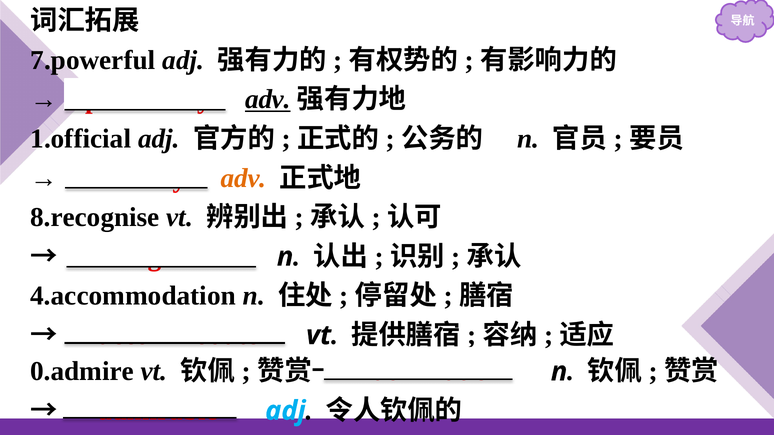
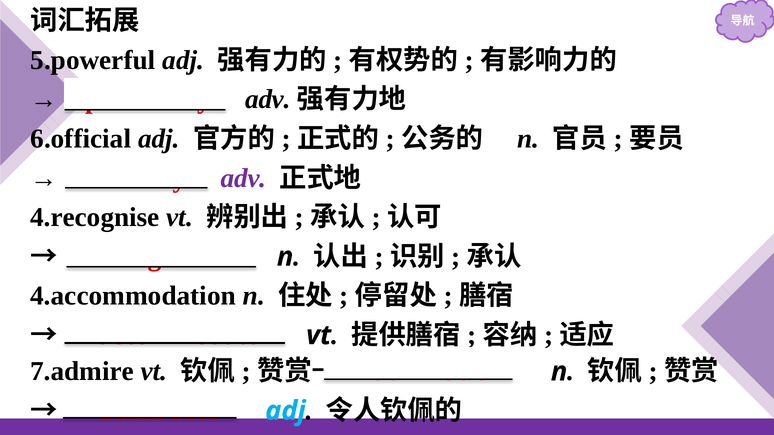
7.powerful: 7.powerful -> 5.powerful
adv at (268, 100) underline: present -> none
1.official: 1.official -> 6.official
adv at (244, 178) colour: orange -> purple
8.recognise: 8.recognise -> 4.recognise
0.admire: 0.admire -> 7.admire
